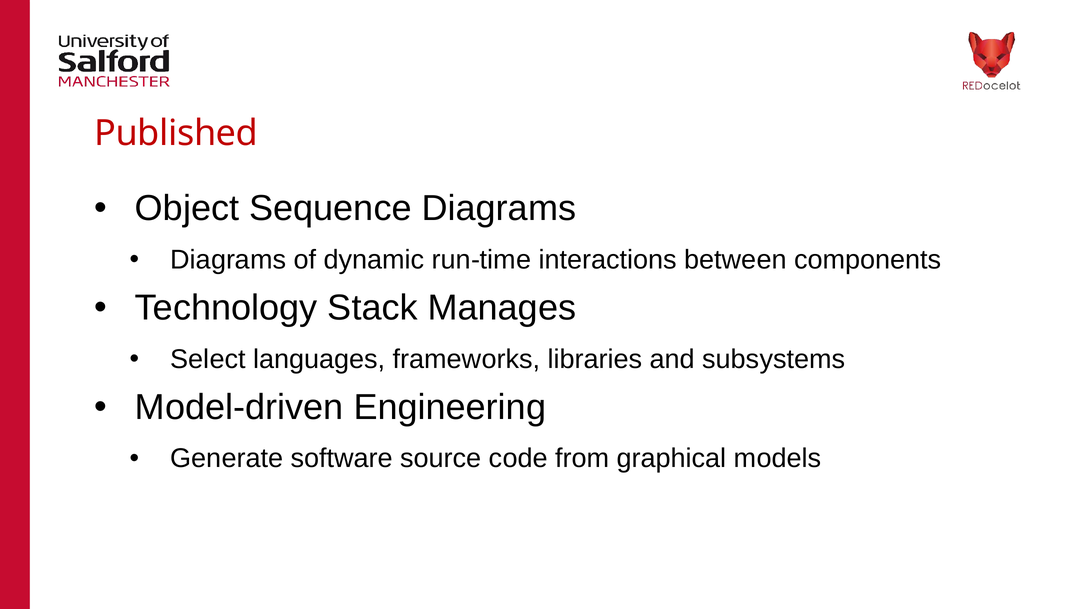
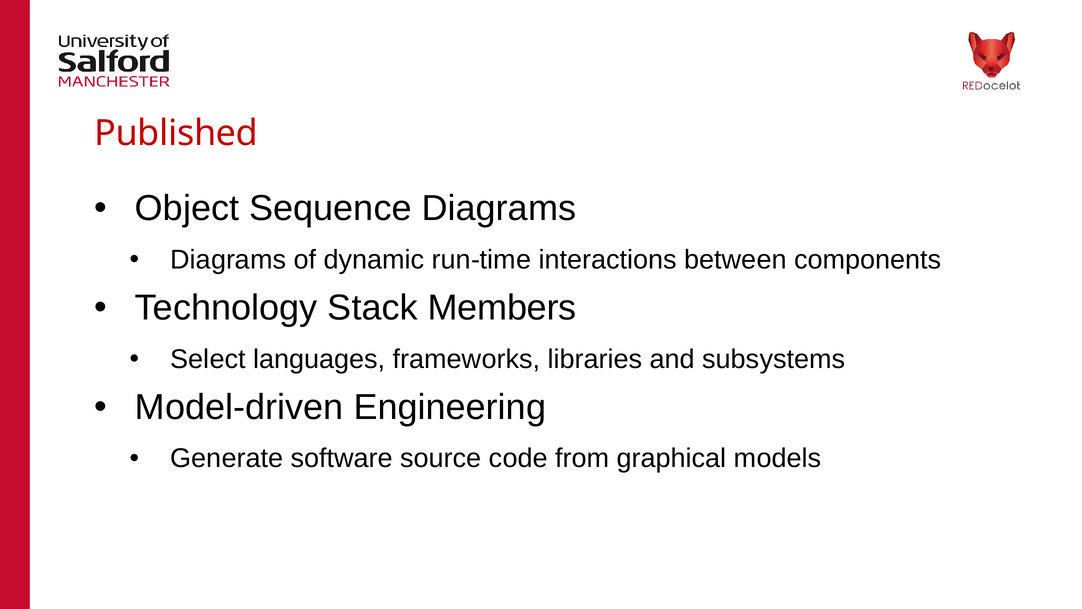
Manages: Manages -> Members
